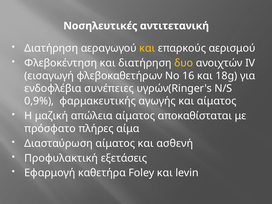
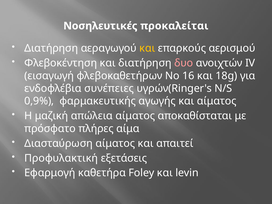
αντιτετανική: αντιτετανική -> προκαλείται
δυο colour: yellow -> pink
ασθενή: ασθενή -> απαιτεί
